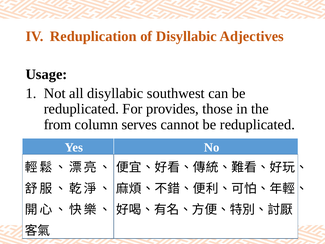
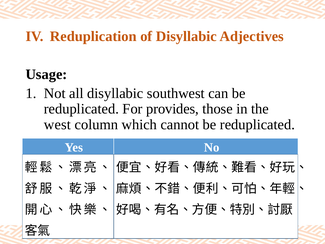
from: from -> west
serves: serves -> which
